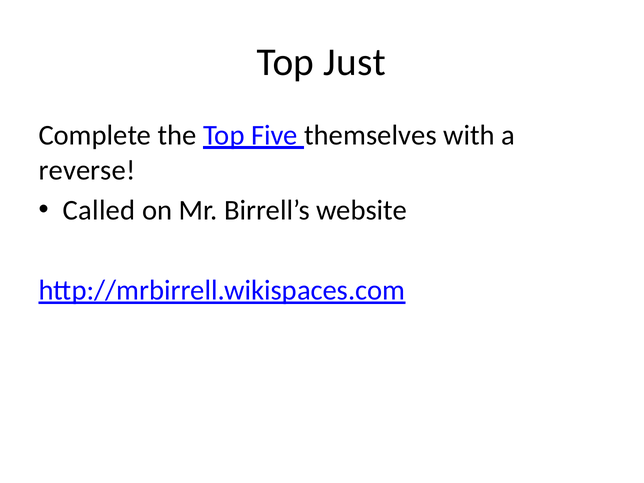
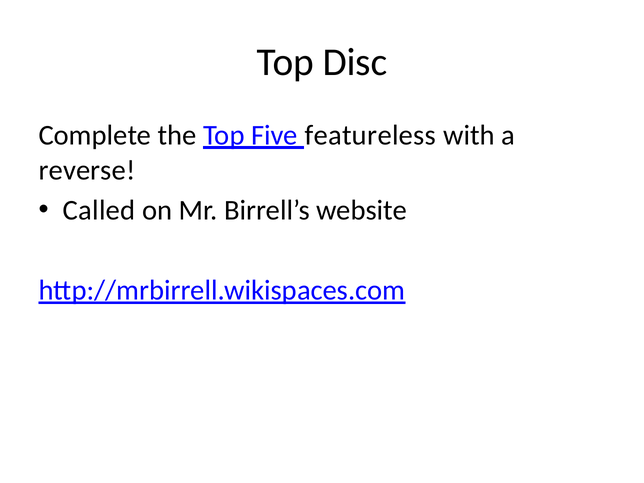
Just: Just -> Disc
themselves: themselves -> featureless
